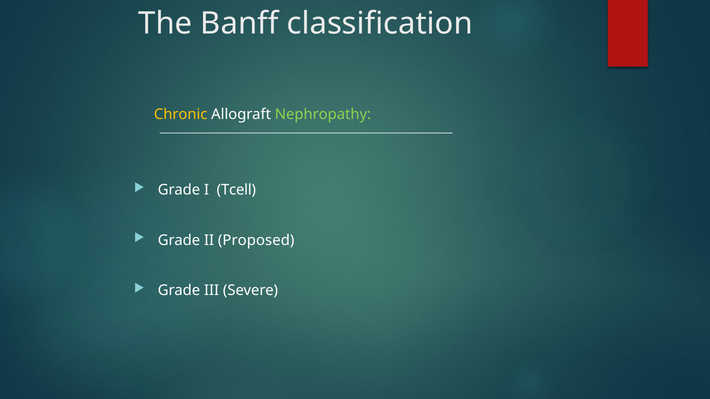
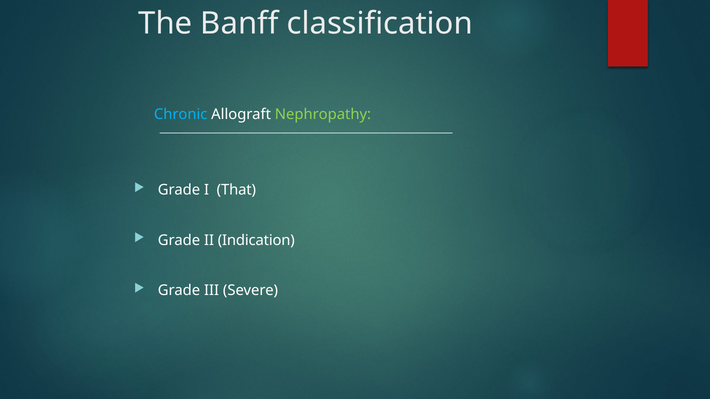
Chronic colour: yellow -> light blue
Tcell: Tcell -> That
Proposed: Proposed -> Indication
